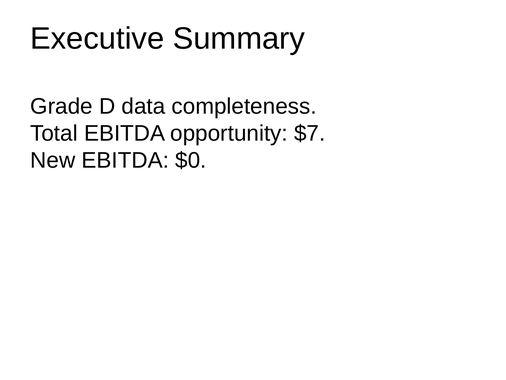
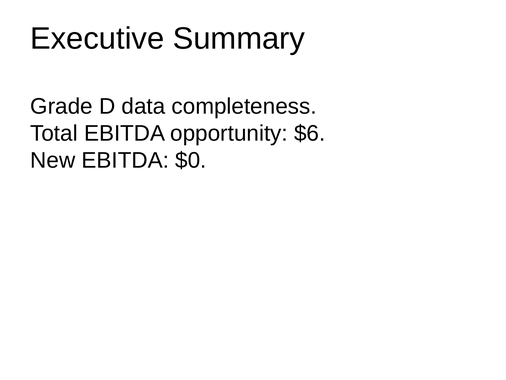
$7: $7 -> $6
